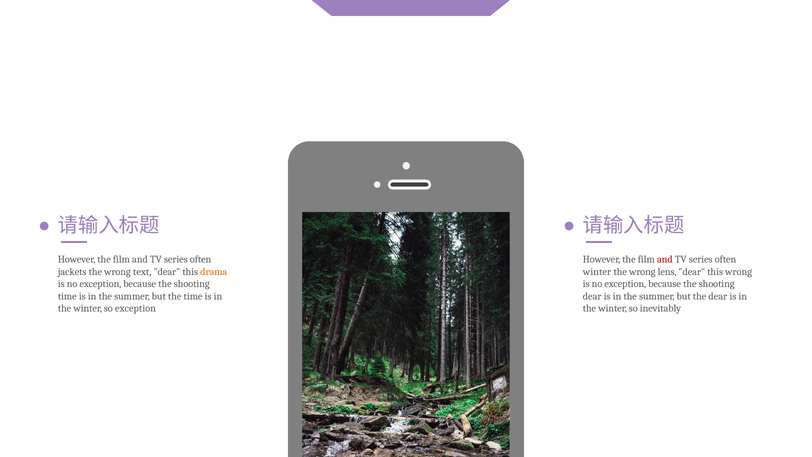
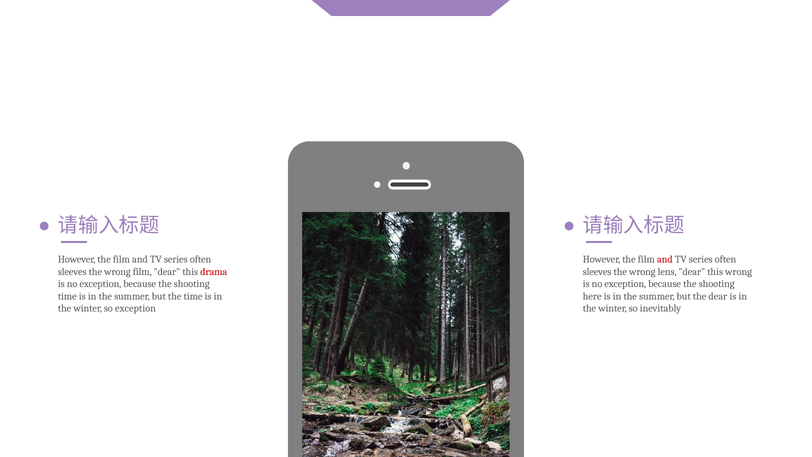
jackets at (72, 272): jackets -> sleeves
wrong text: text -> film
drama colour: orange -> red
winter at (597, 272): winter -> sleeves
dear at (592, 296): dear -> here
